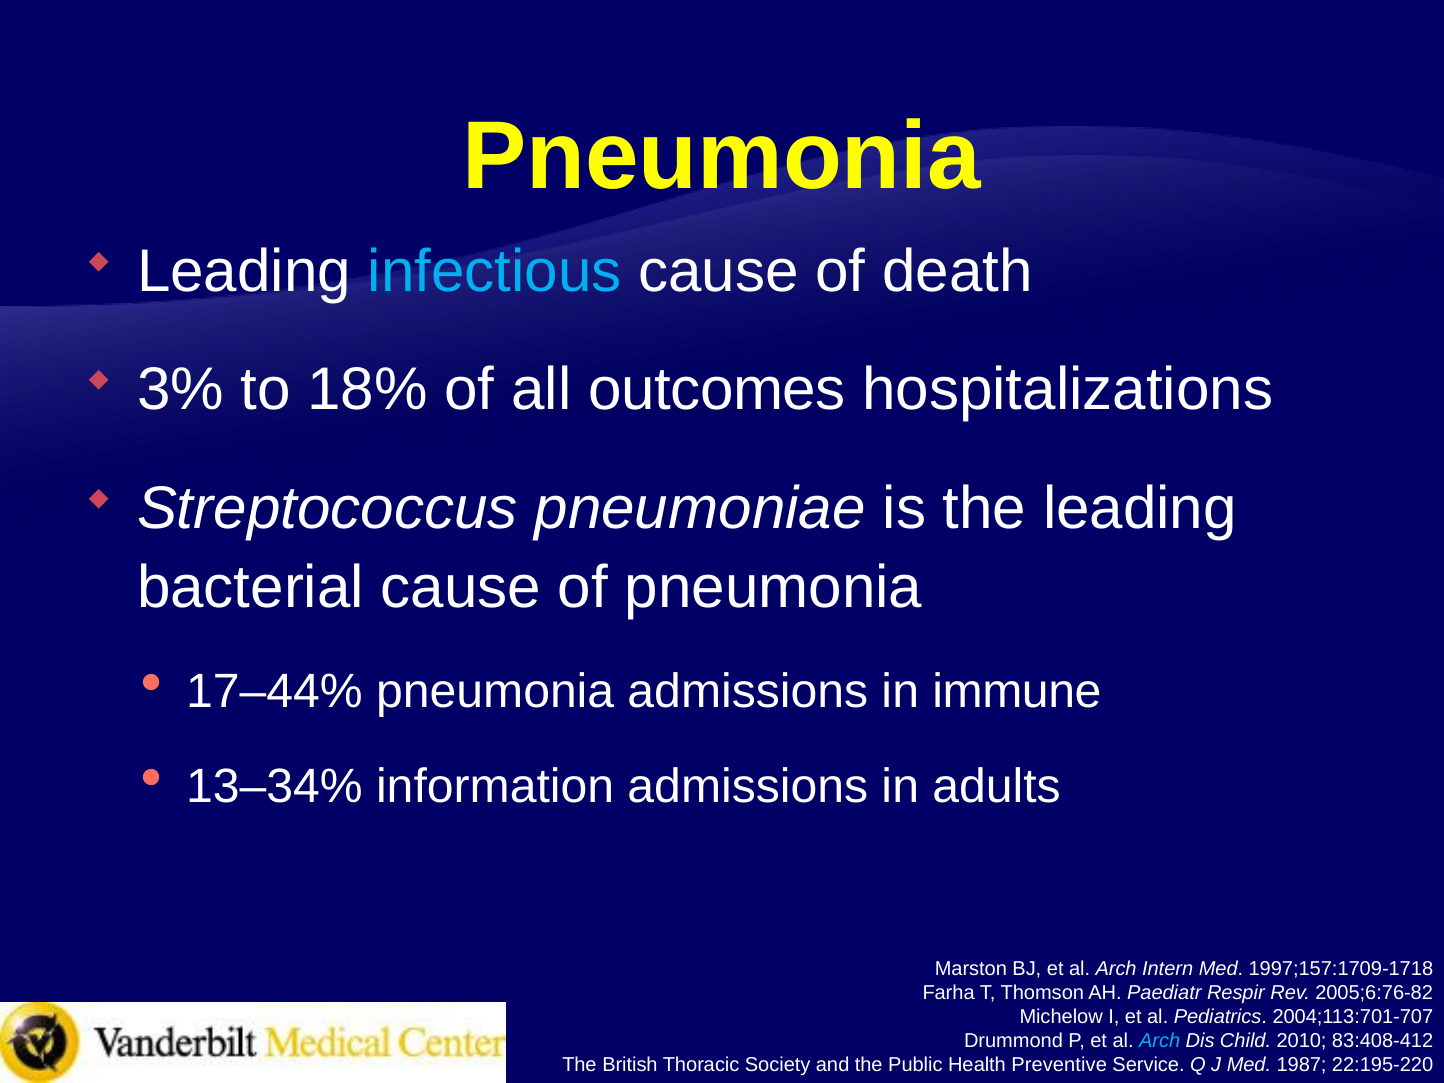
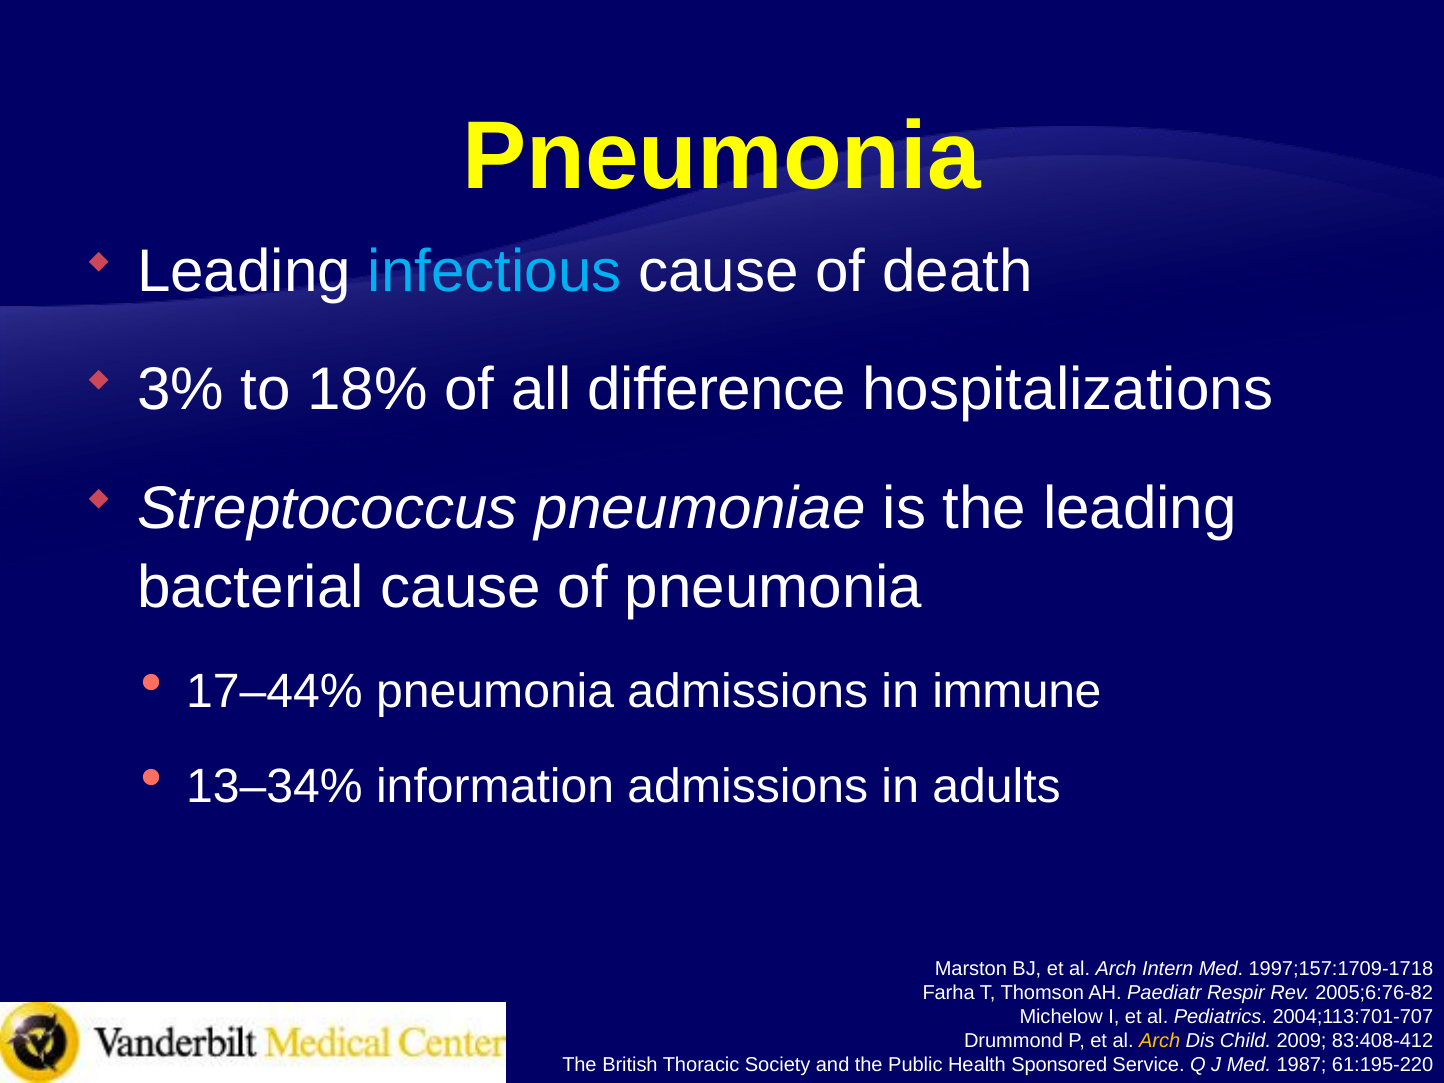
outcomes: outcomes -> difference
Arch at (1160, 1041) colour: light blue -> yellow
2010: 2010 -> 2009
Preventive: Preventive -> Sponsored
22:195-220: 22:195-220 -> 61:195-220
